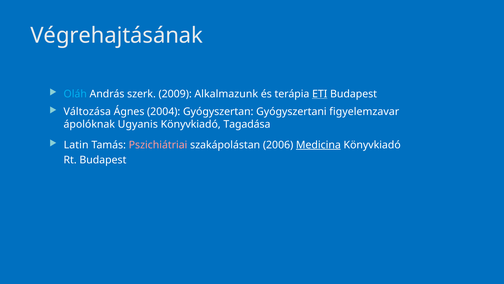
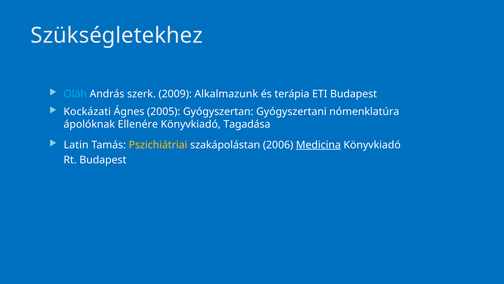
Végrehajtásának: Végrehajtásának -> Szükségletekhez
ETI underline: present -> none
Változása: Változása -> Kockázati
2004: 2004 -> 2005
figyelemzavar: figyelemzavar -> nómenklatúra
Ugyanis: Ugyanis -> Ellenére
Pszichiátriai colour: pink -> yellow
